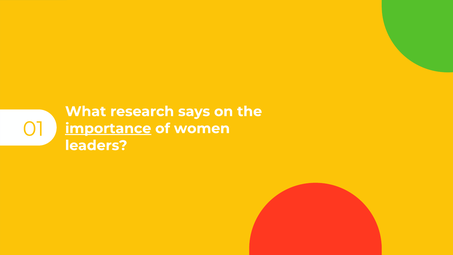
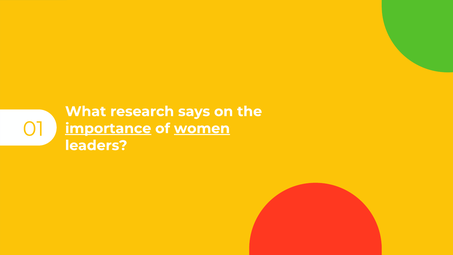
women underline: none -> present
